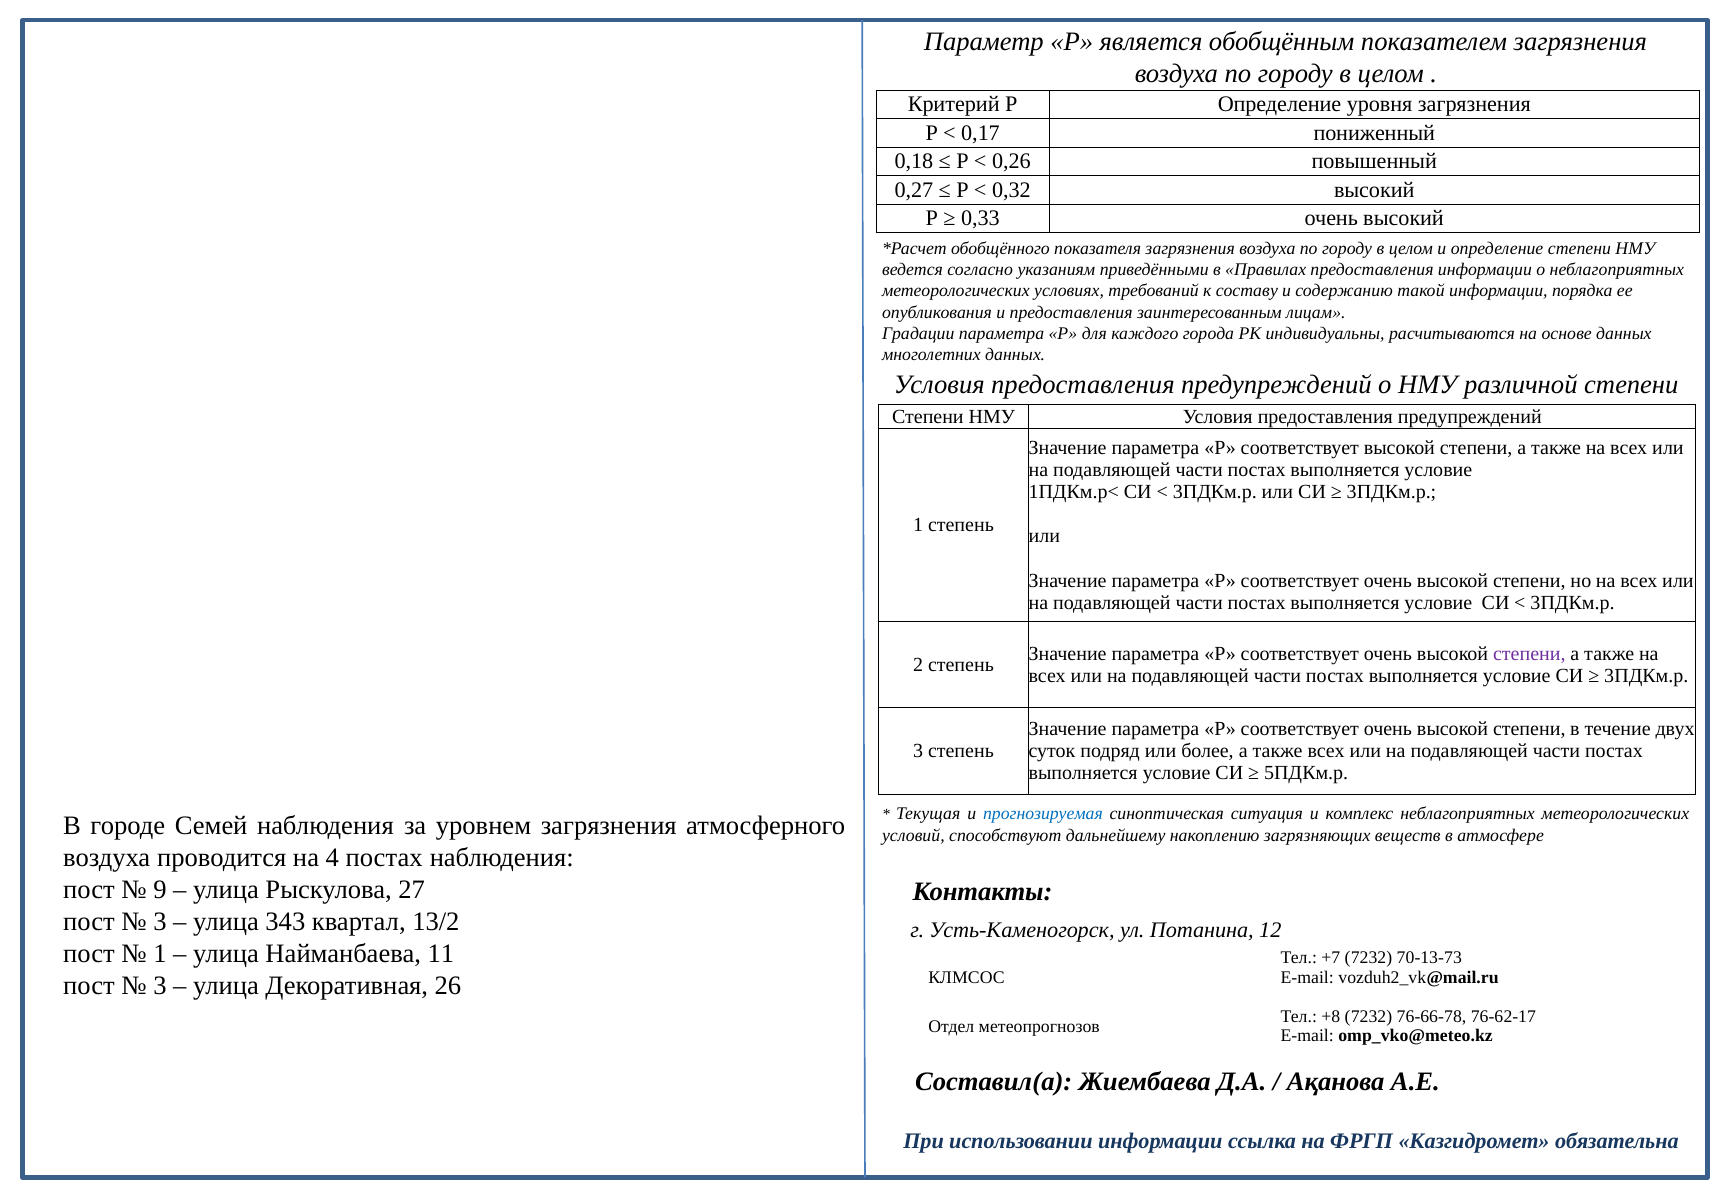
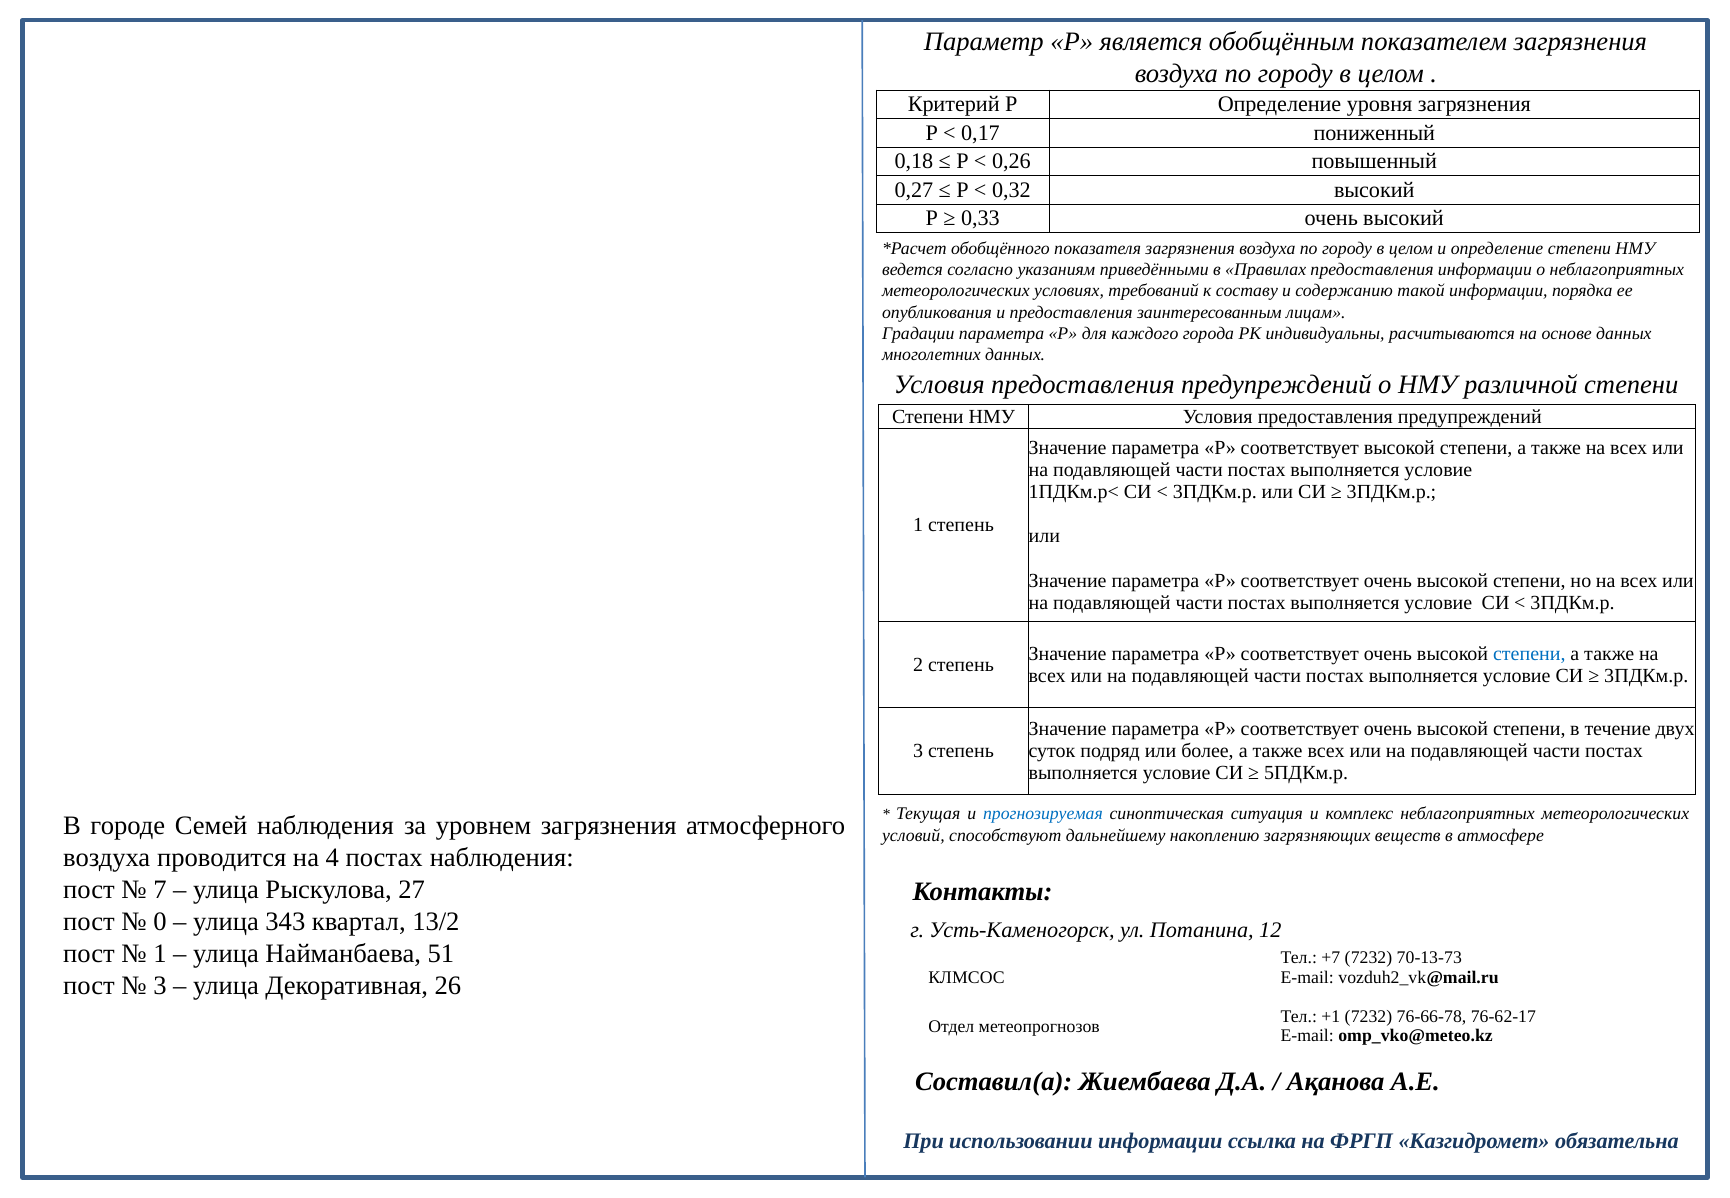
степени at (1529, 653) colour: purple -> blue
9: 9 -> 7
3 at (160, 922): 3 -> 0
11: 11 -> 51
+8: +8 -> +1
